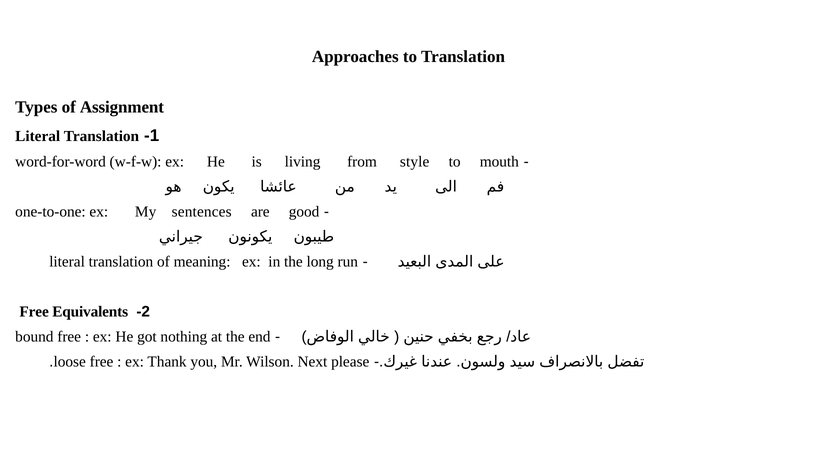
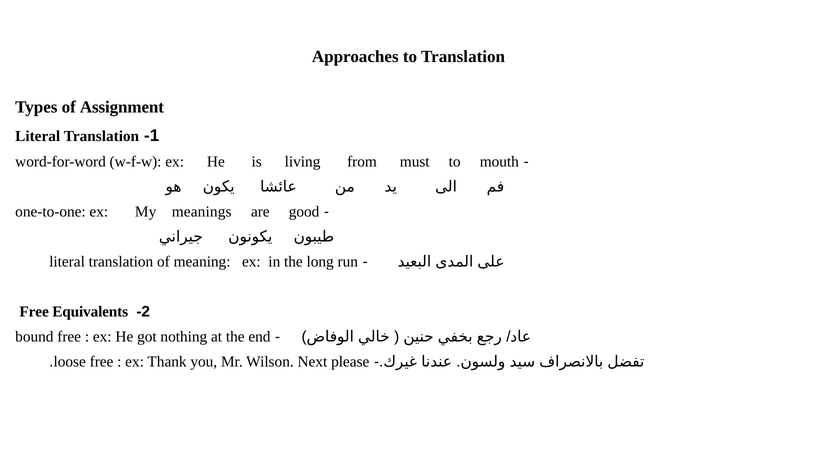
style: style -> must
sentences: sentences -> meanings
